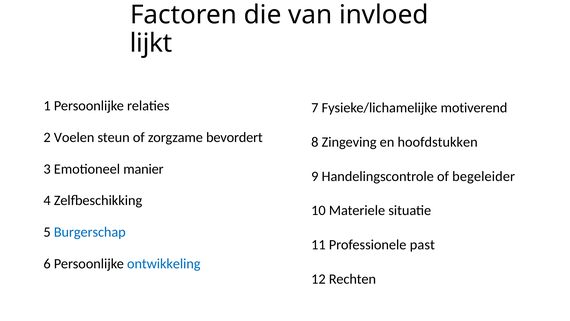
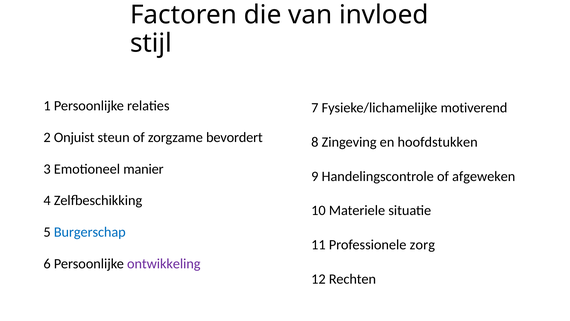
lijkt: lijkt -> stijl
Voelen: Voelen -> Onjuist
begeleider: begeleider -> afgeweken
past: past -> zorg
ontwikkeling colour: blue -> purple
